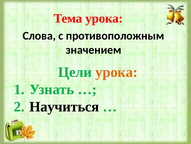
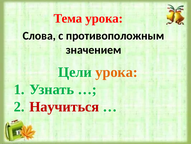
Научиться colour: black -> red
